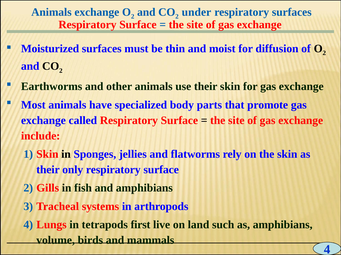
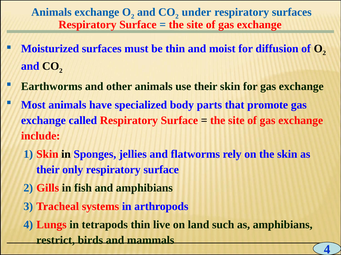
tetrapods first: first -> thin
volume: volume -> restrict
